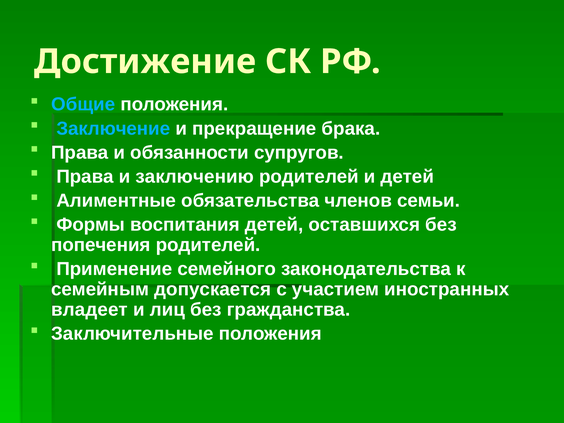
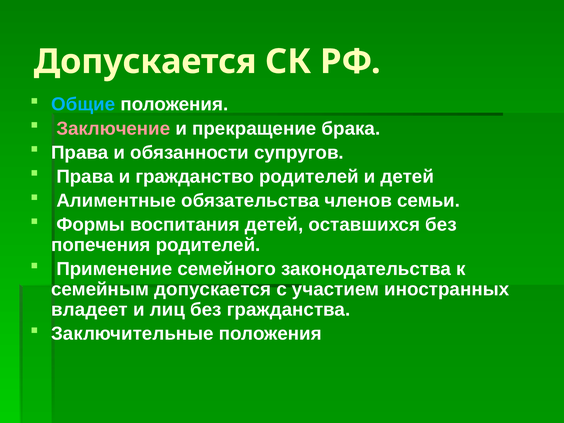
Достижение at (145, 62): Достижение -> Допускается
Заключение colour: light blue -> pink
заключению: заключению -> гражданство
